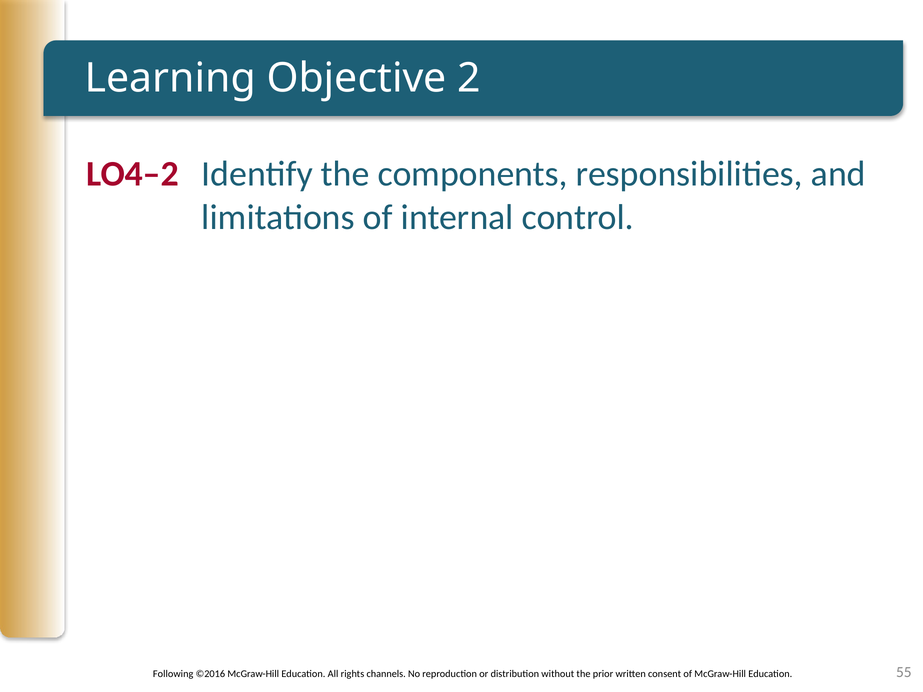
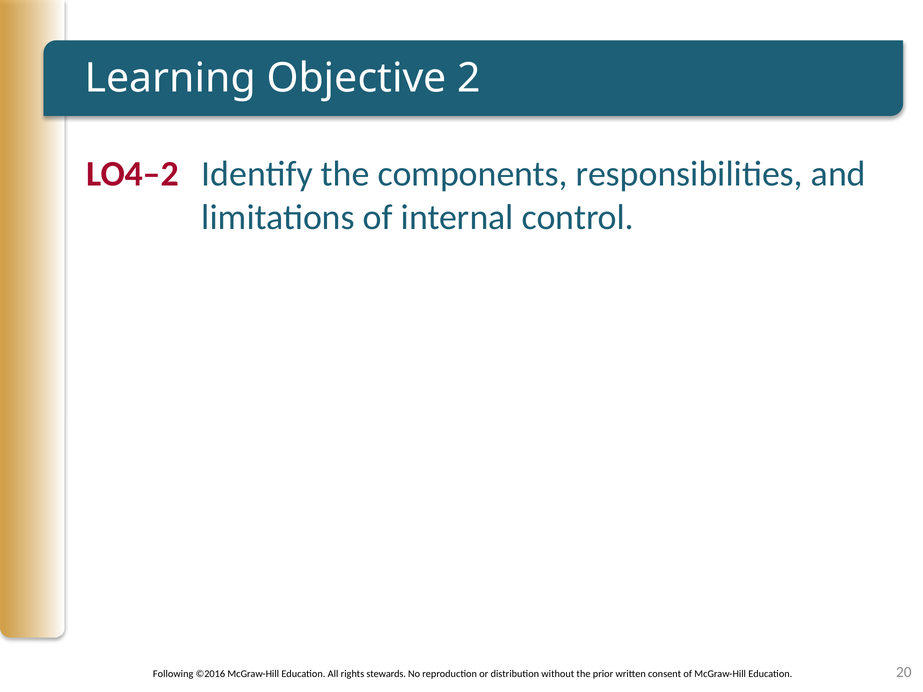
channels: channels -> stewards
55: 55 -> 20
